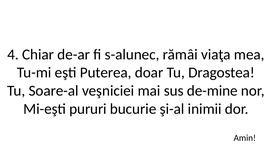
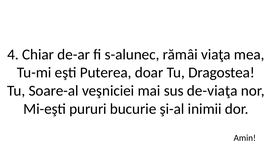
de-mine: de-mine -> de-viaţa
